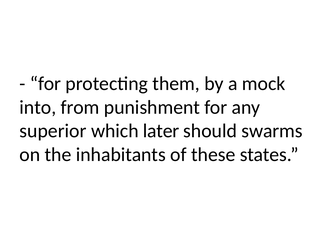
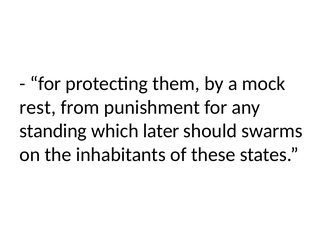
into: into -> rest
superior: superior -> standing
